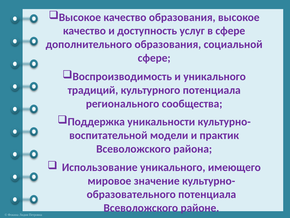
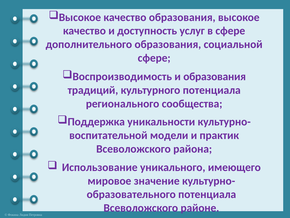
и уникального: уникального -> образования
